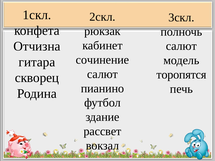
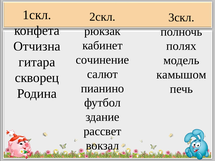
салют at (181, 46): салют -> полях
торопятся: торопятся -> камышом
